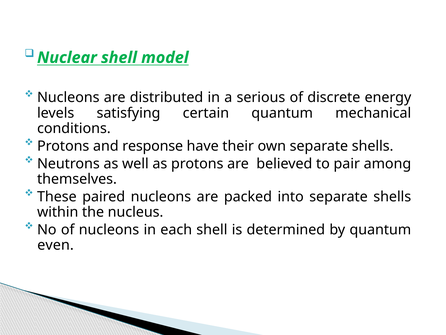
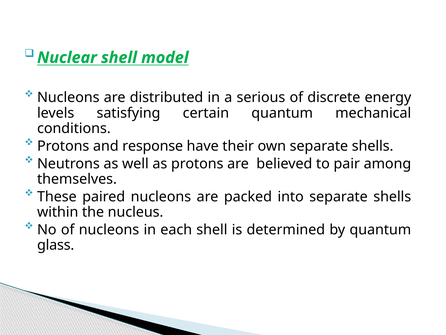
even: even -> glass
